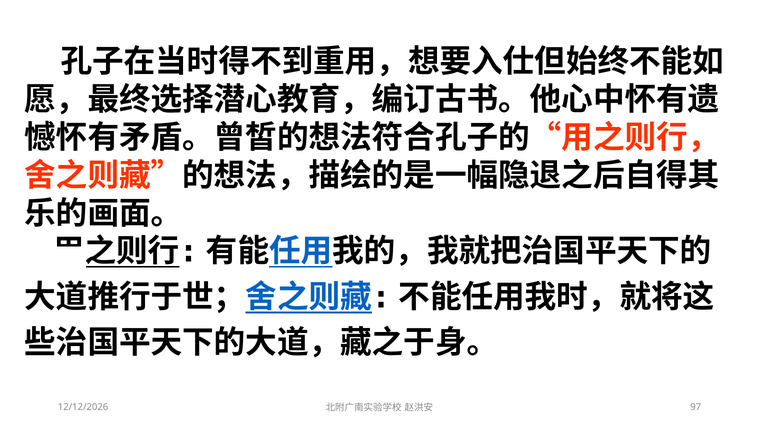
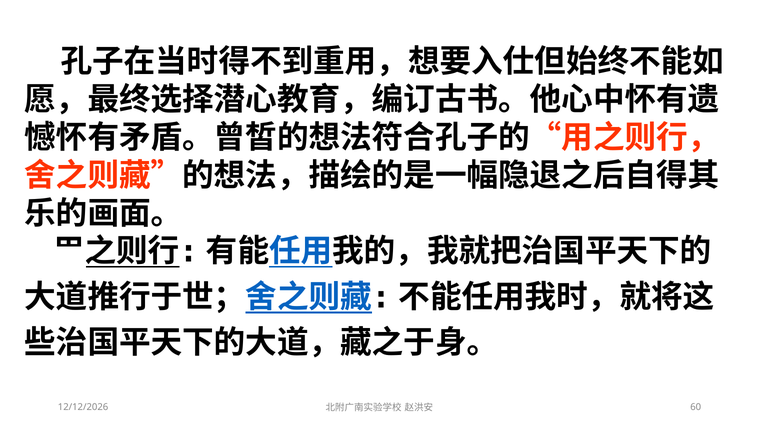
97: 97 -> 60
